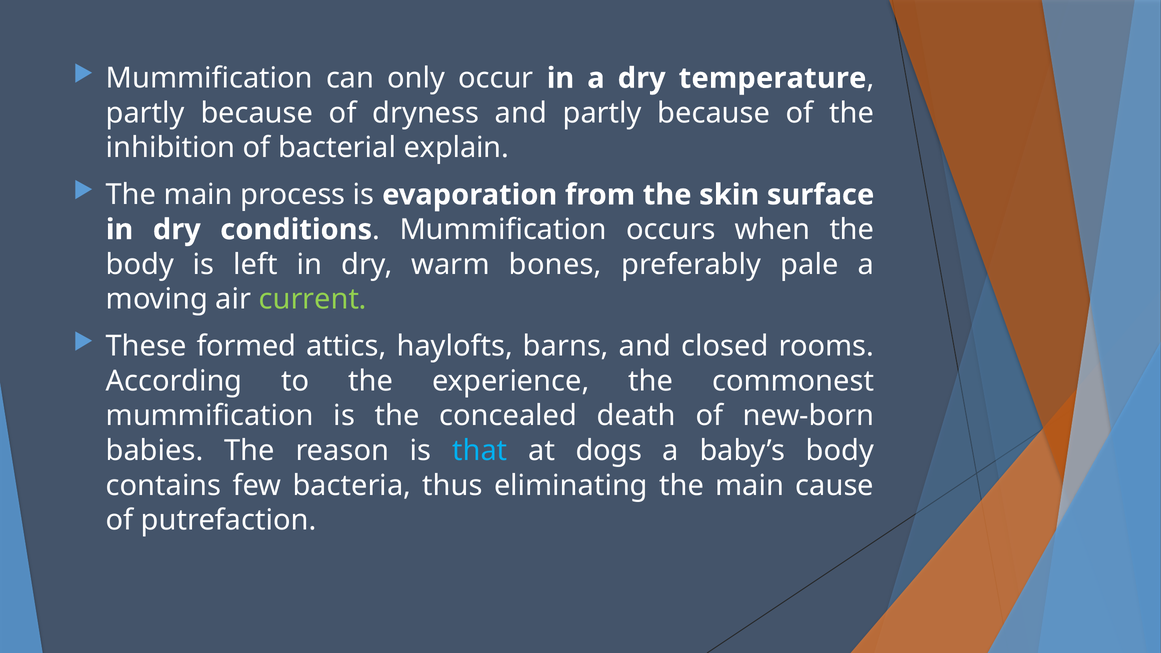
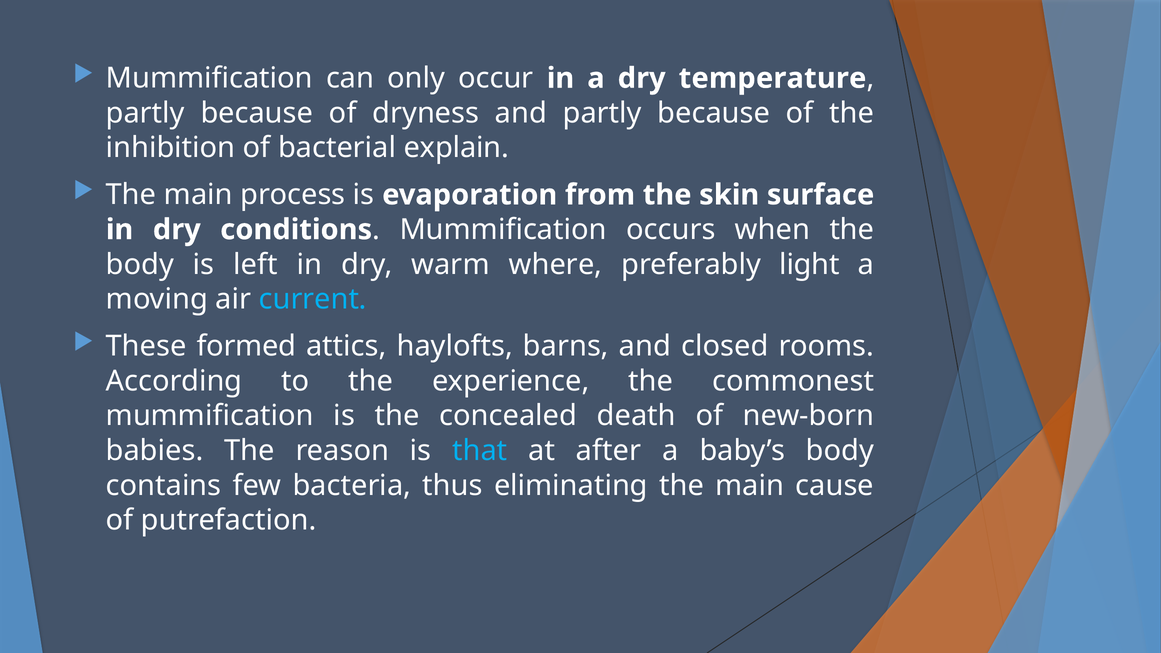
bones: bones -> where
pale: pale -> light
current colour: light green -> light blue
dogs: dogs -> after
